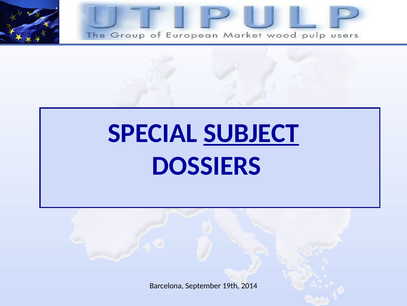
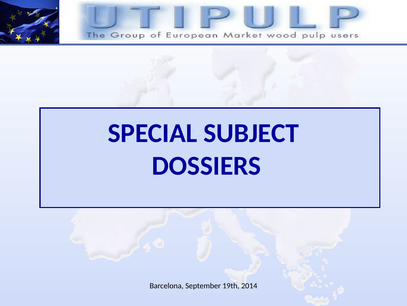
SUBJECT underline: present -> none
